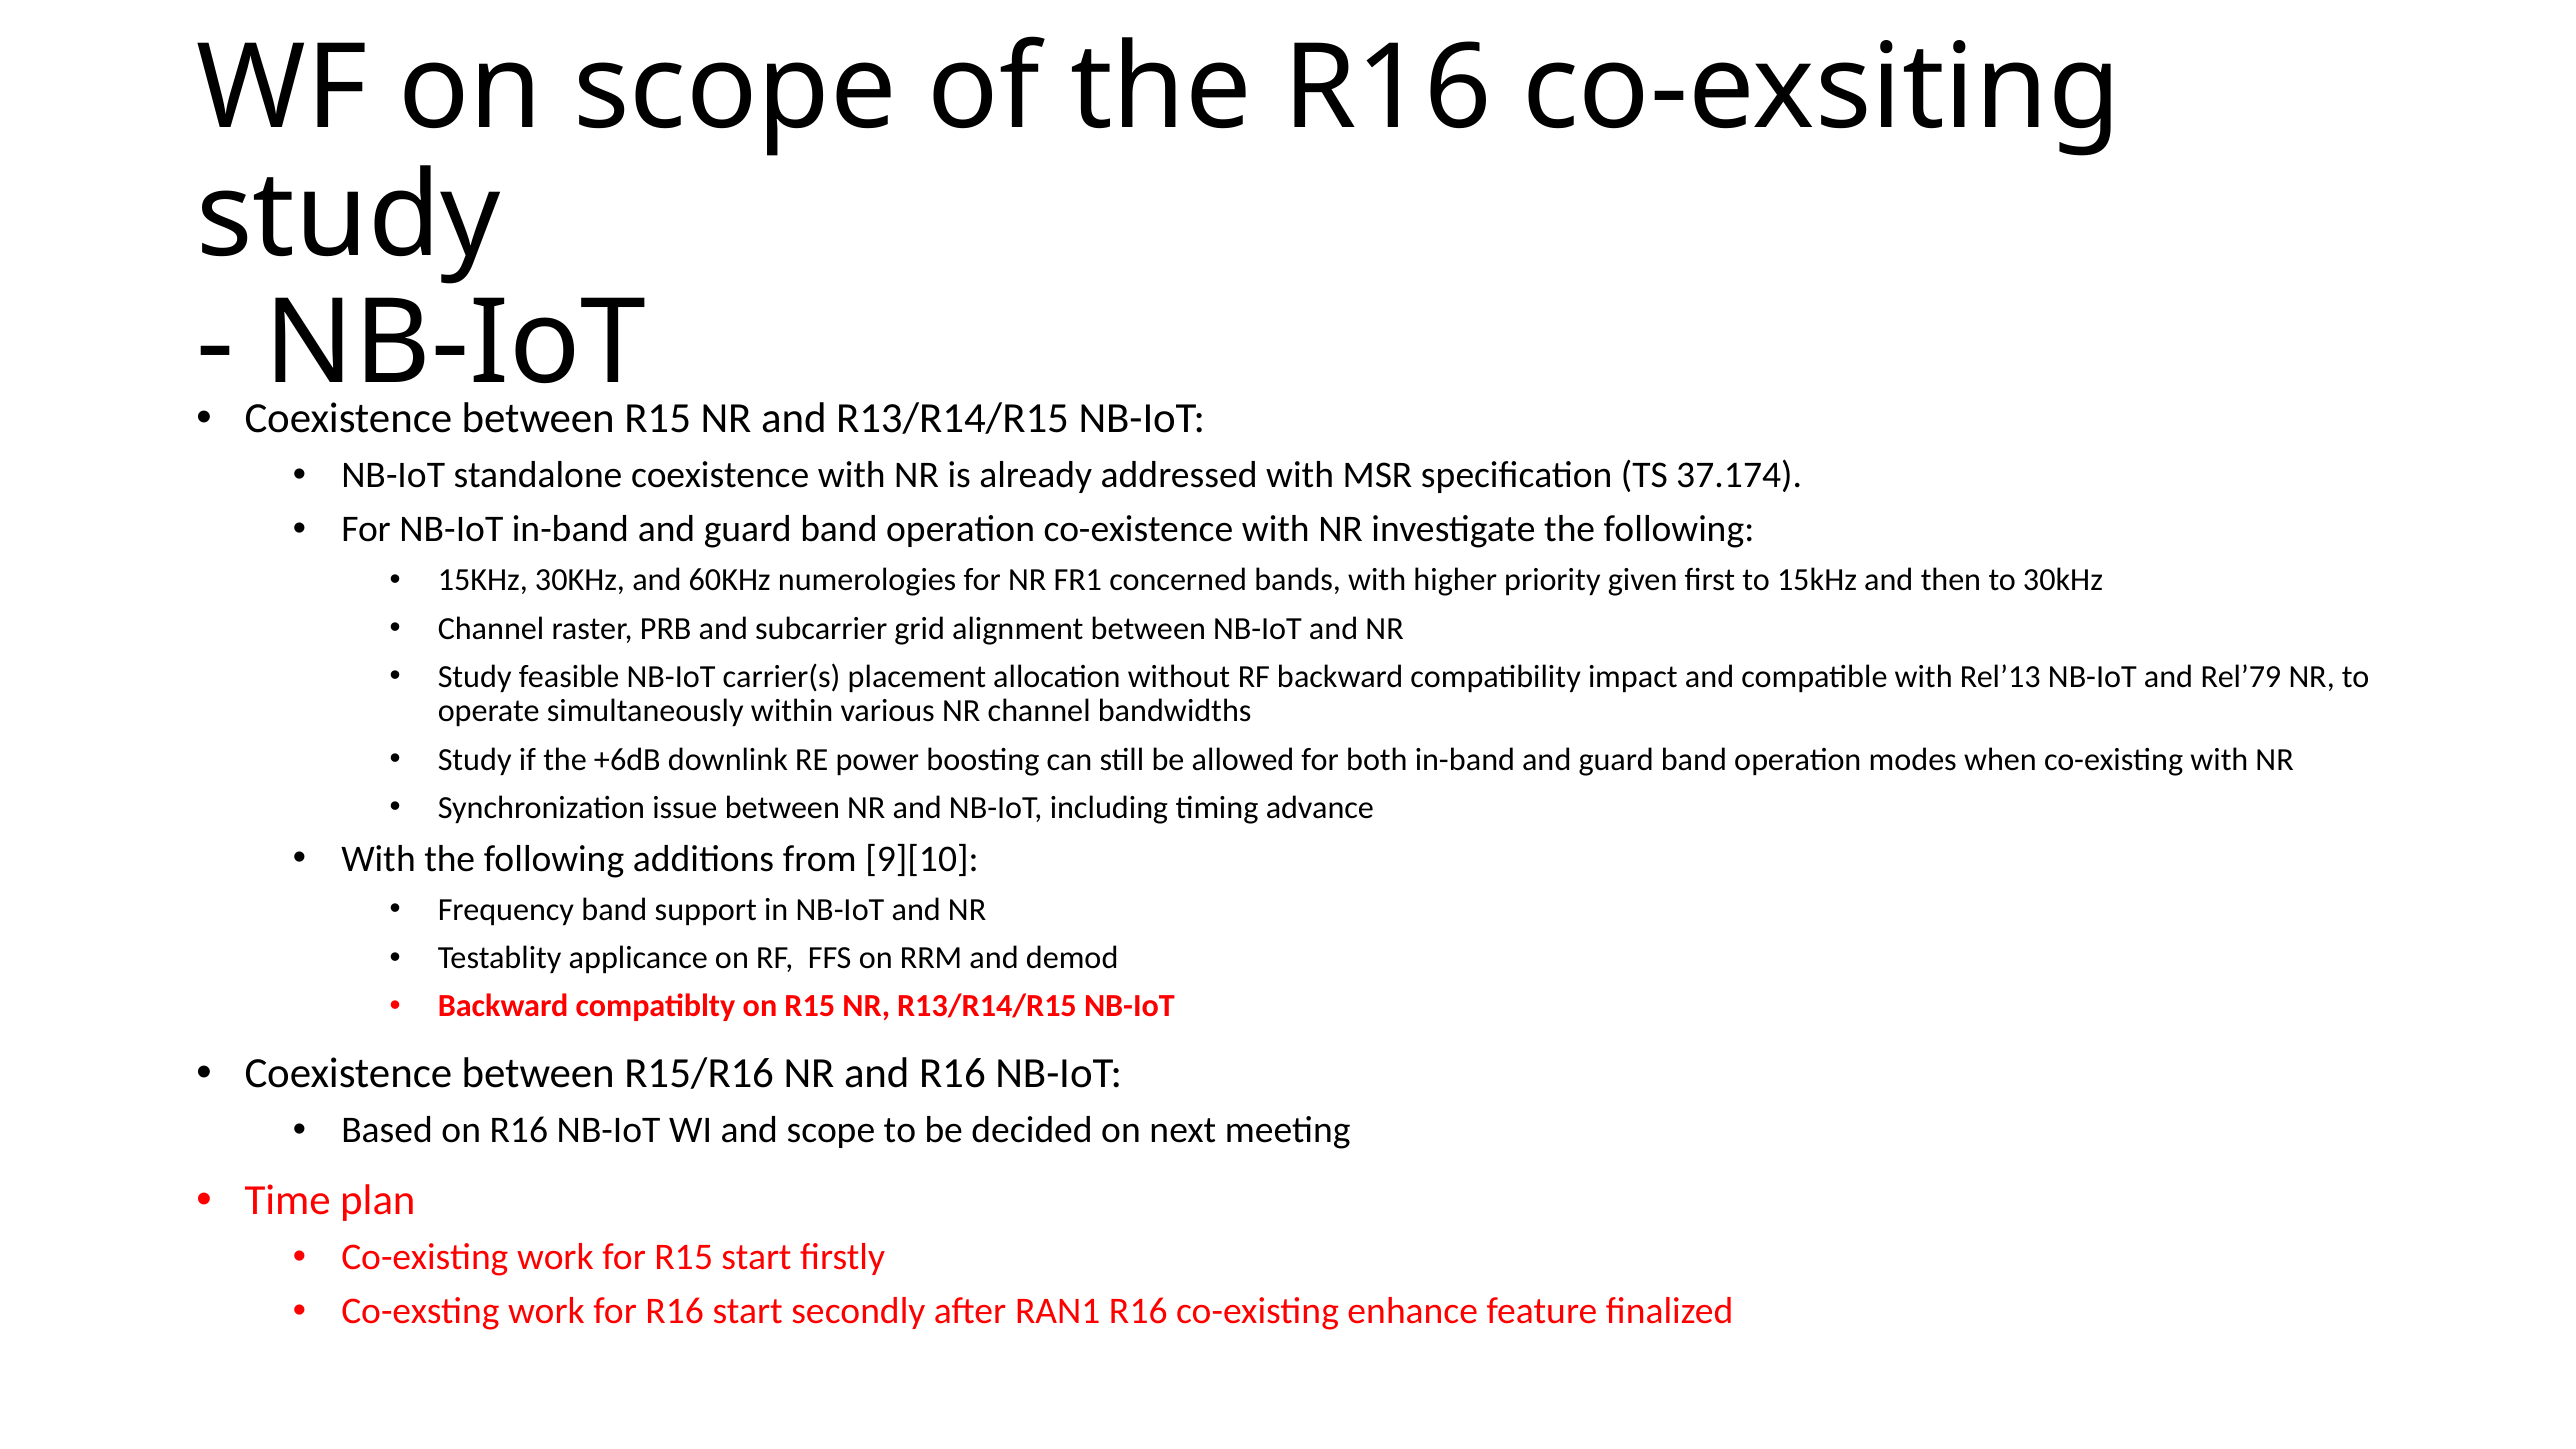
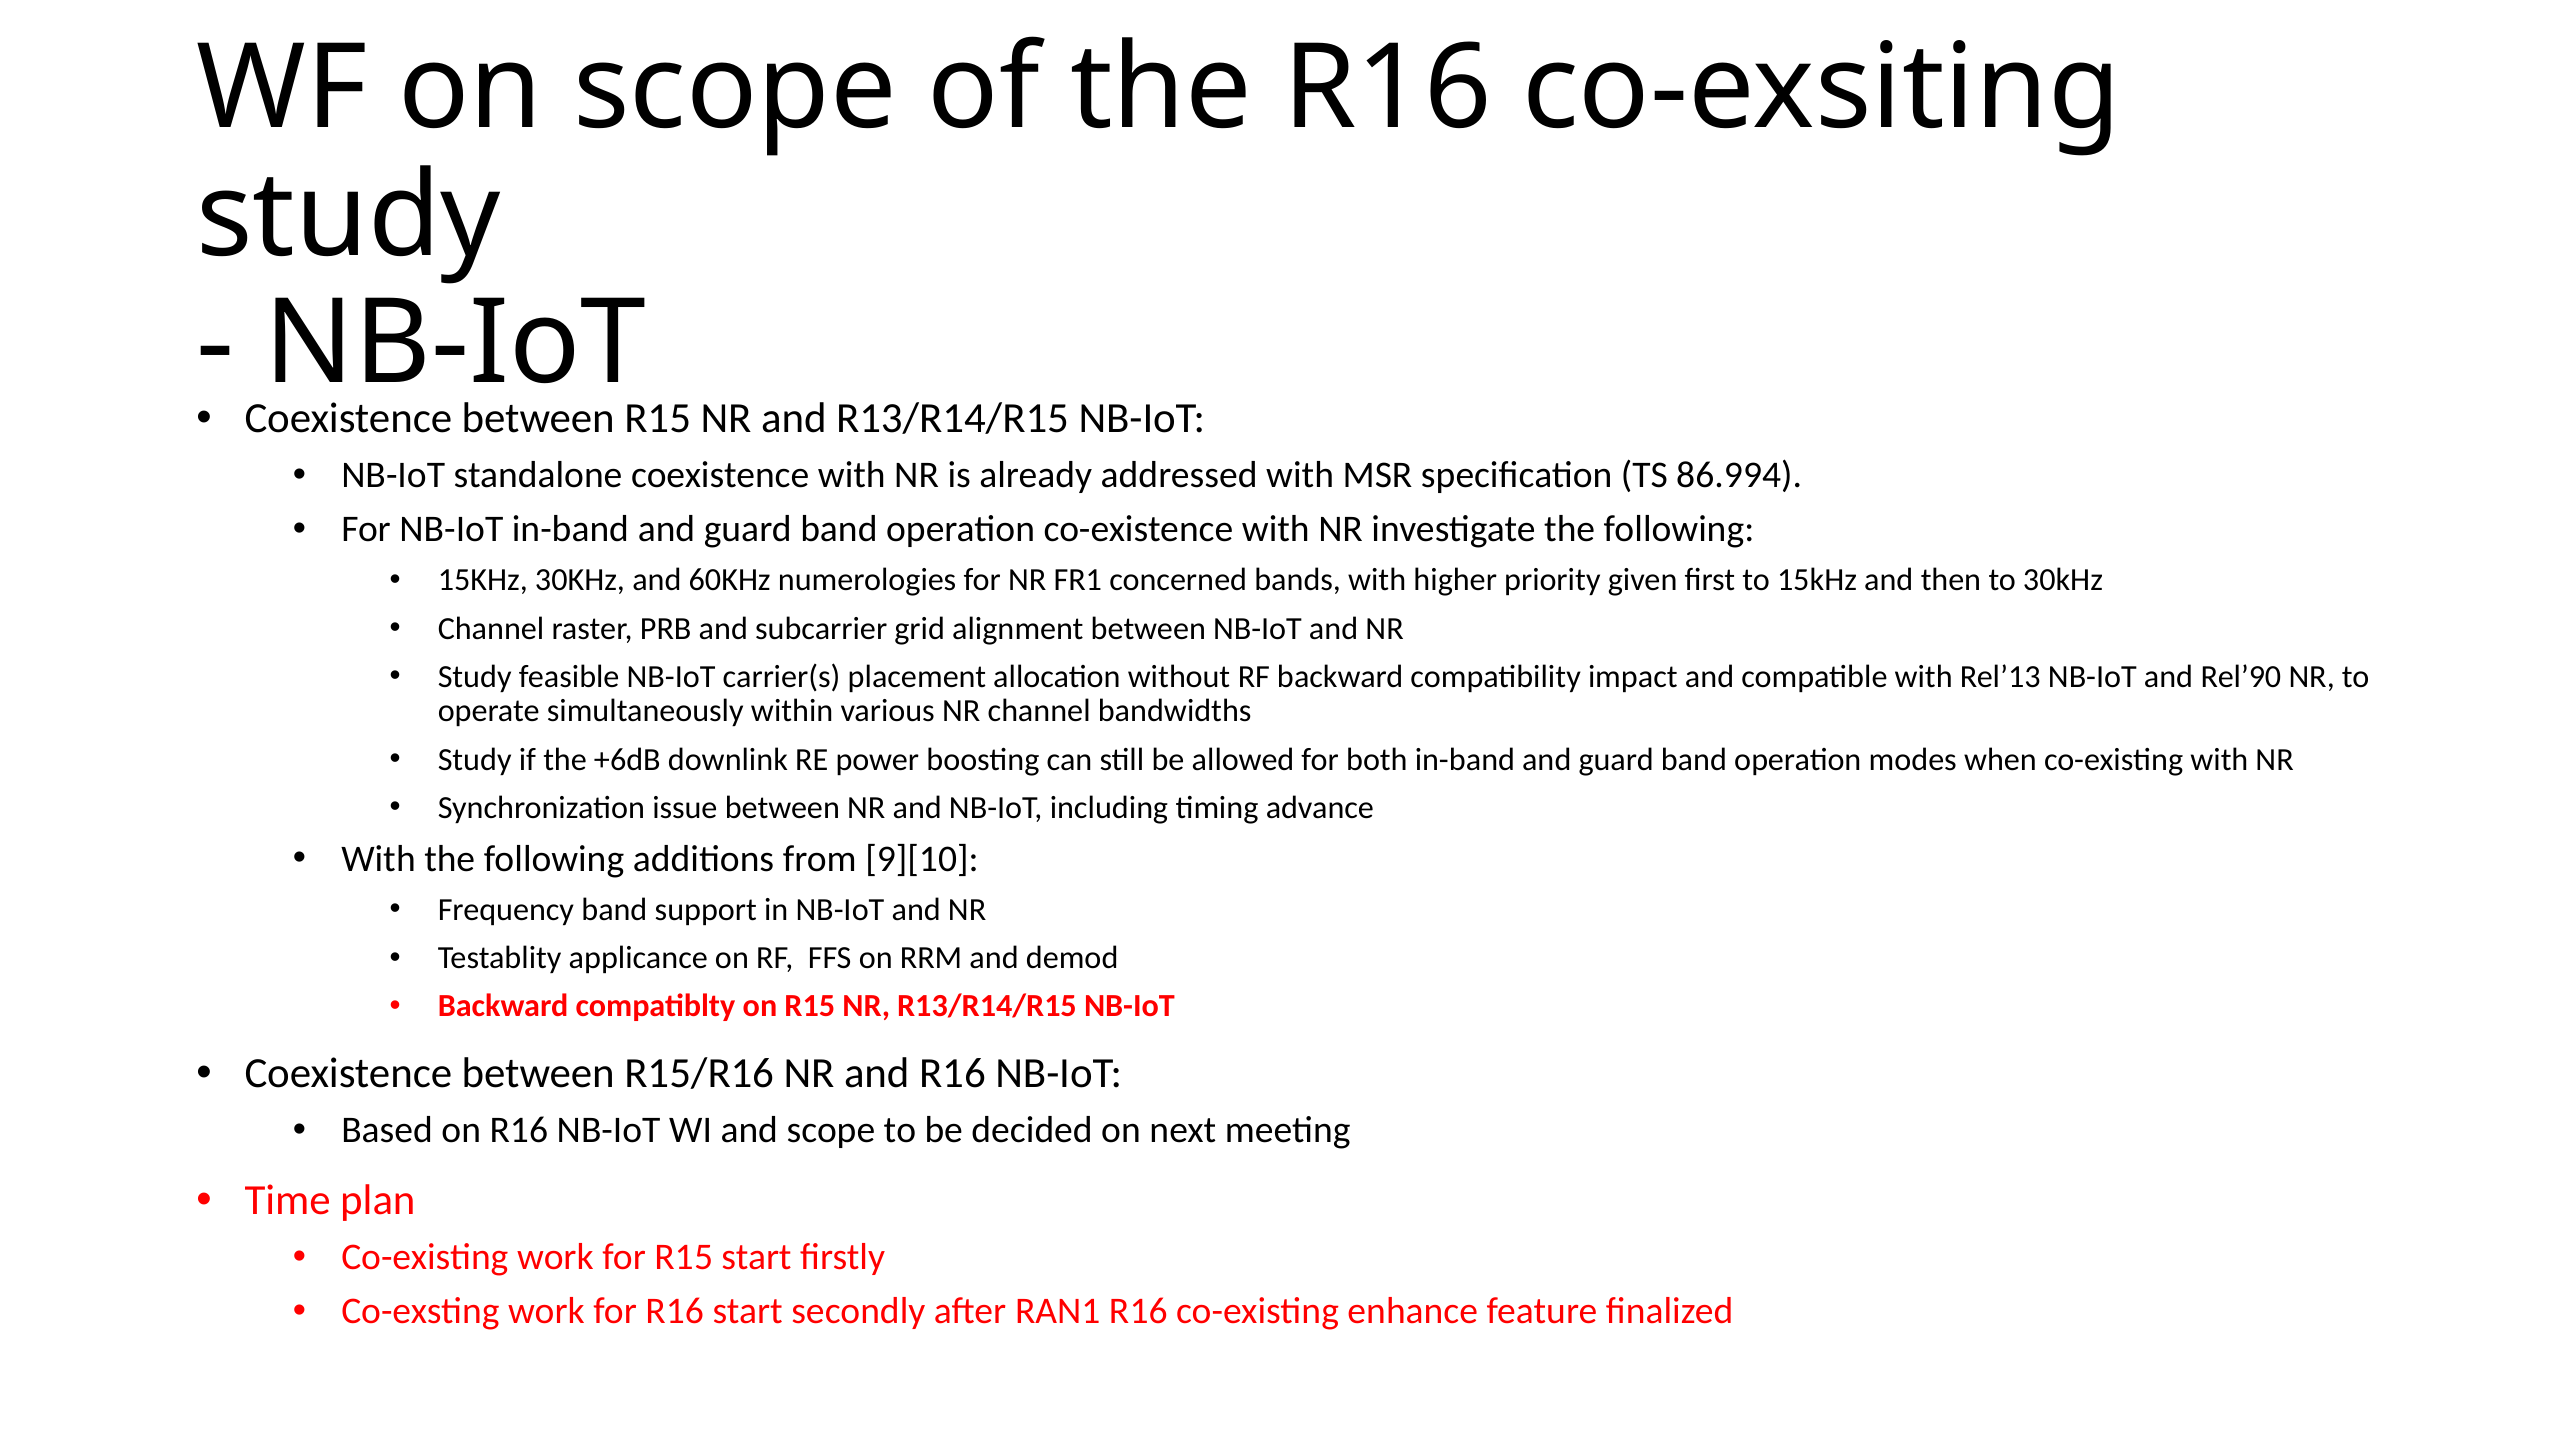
37.174: 37.174 -> 86.994
Rel’79: Rel’79 -> Rel’90
